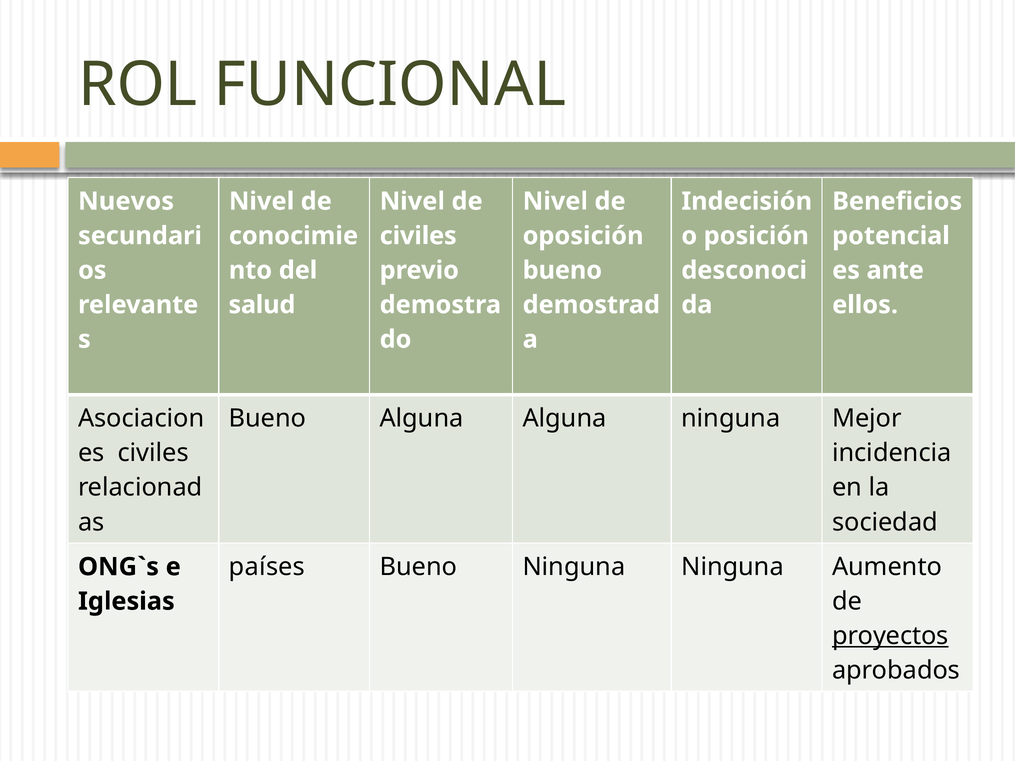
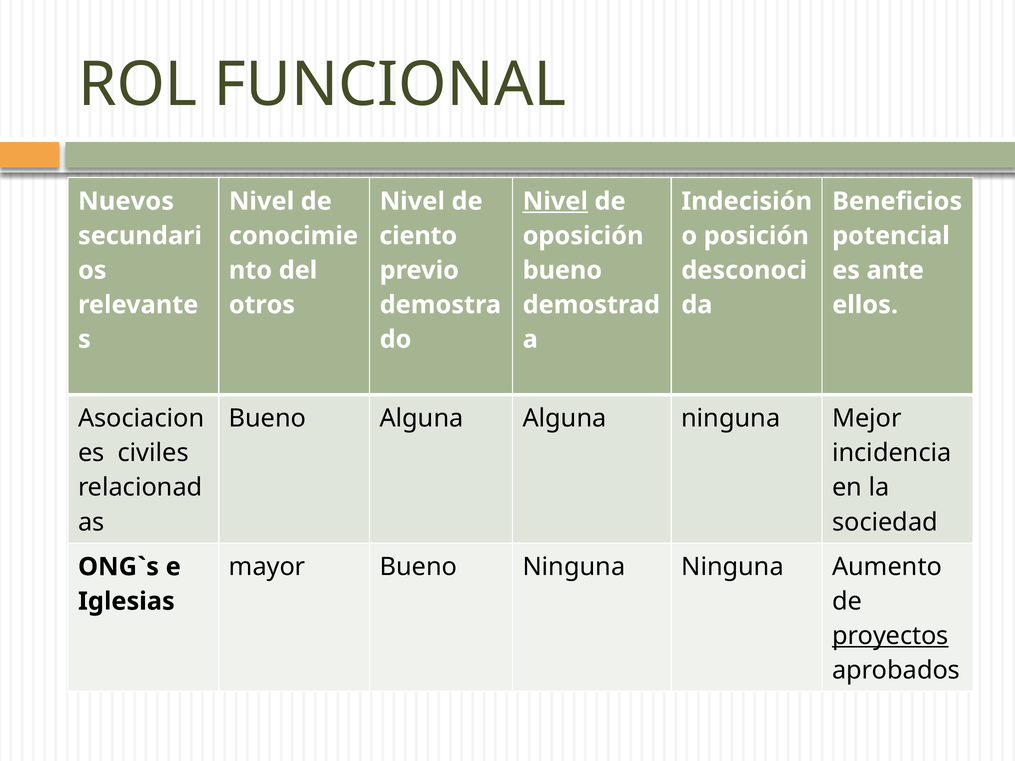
Nivel at (555, 201) underline: none -> present
civiles at (418, 236): civiles -> ciento
salud: salud -> otros
países: países -> mayor
